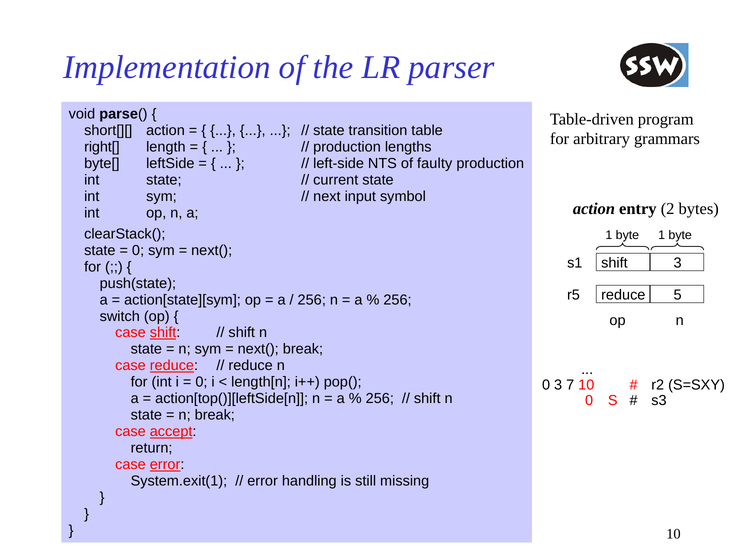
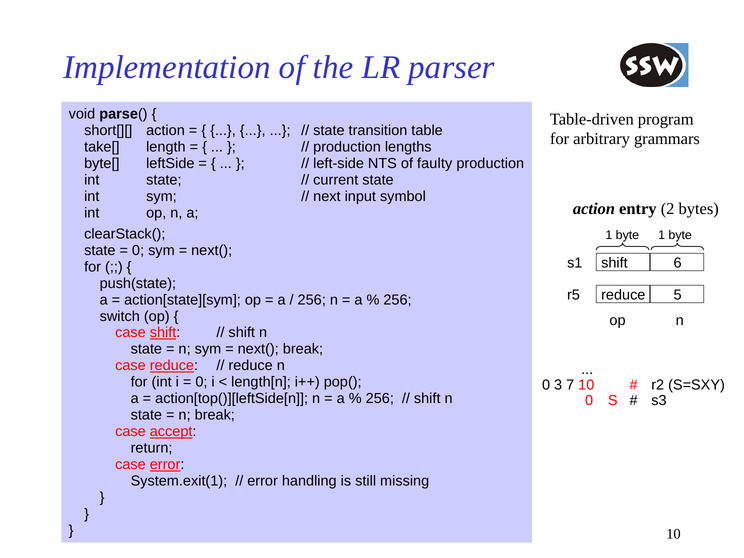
right[: right[ -> take[
shift 3: 3 -> 6
